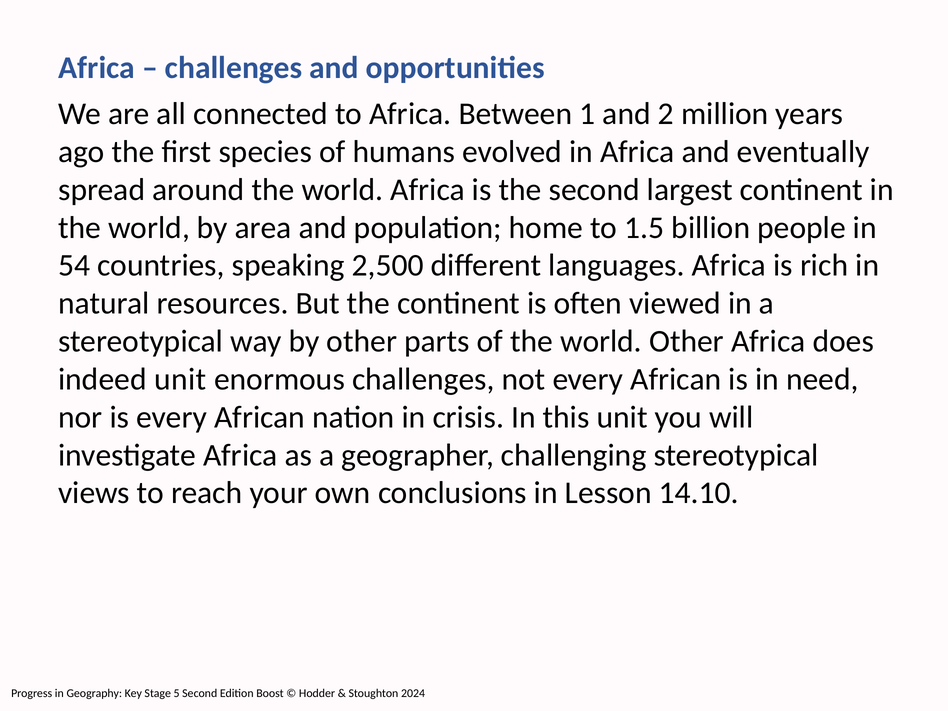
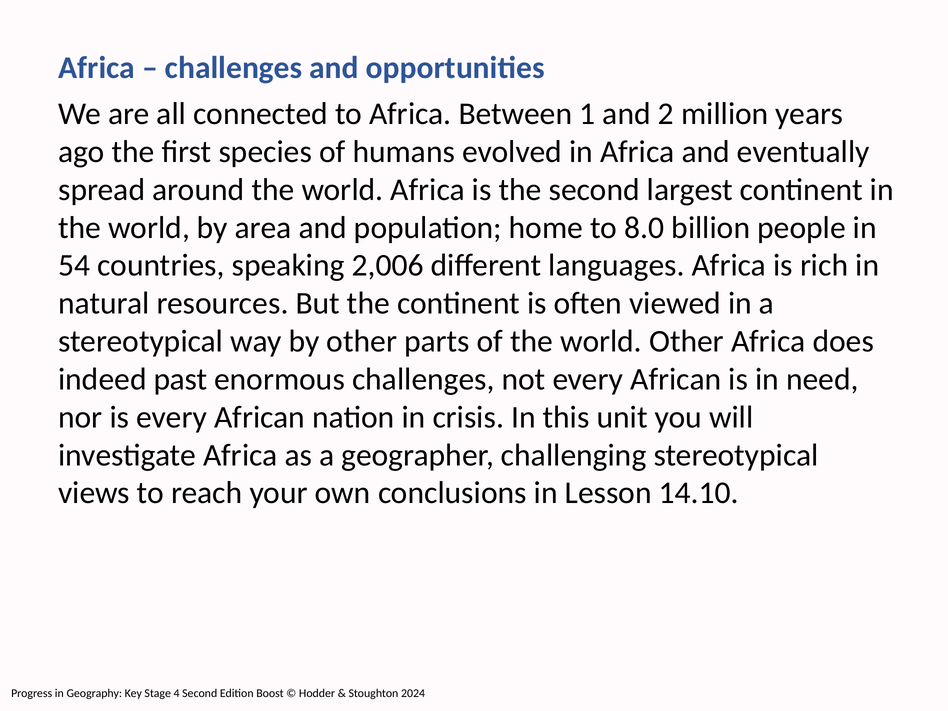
1.5: 1.5 -> 8.0
2,500: 2,500 -> 2,006
indeed unit: unit -> past
5: 5 -> 4
